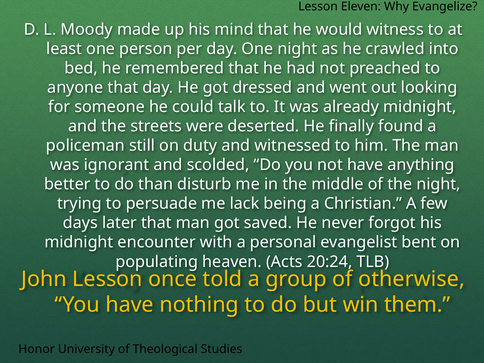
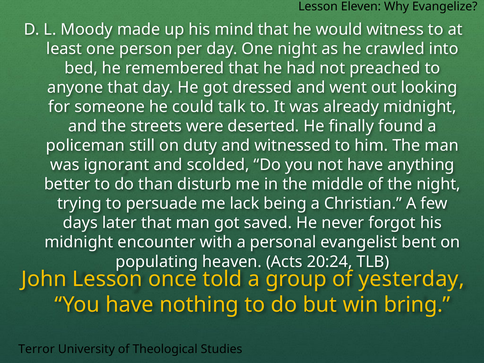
otherwise: otherwise -> yesterday
them: them -> bring
Honor: Honor -> Terror
